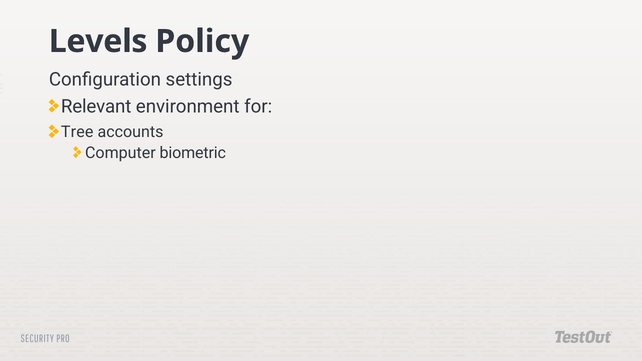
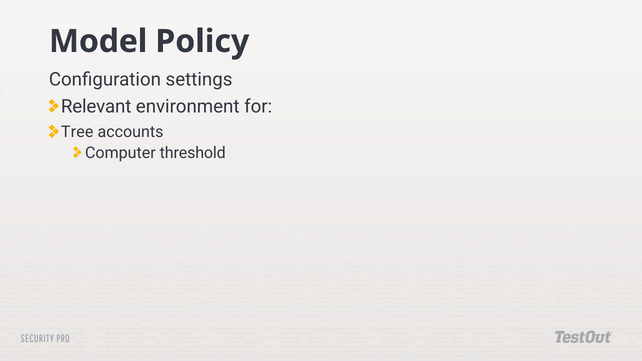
Levels: Levels -> Model
biometric: biometric -> threshold
